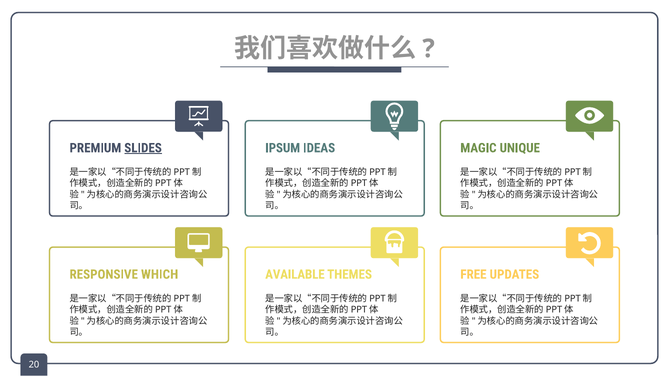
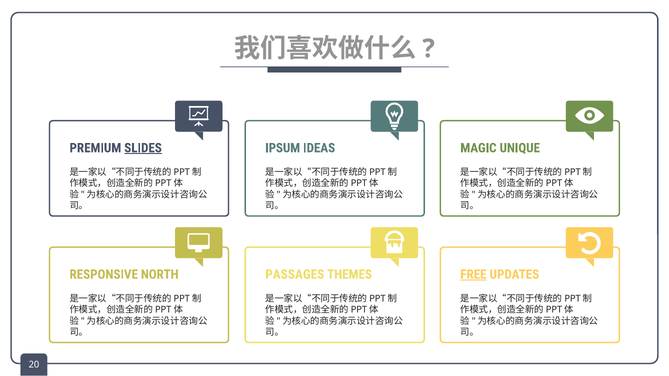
WHICH: WHICH -> NORTH
AVAILABLE: AVAILABLE -> PASSAGES
FREE underline: none -> present
